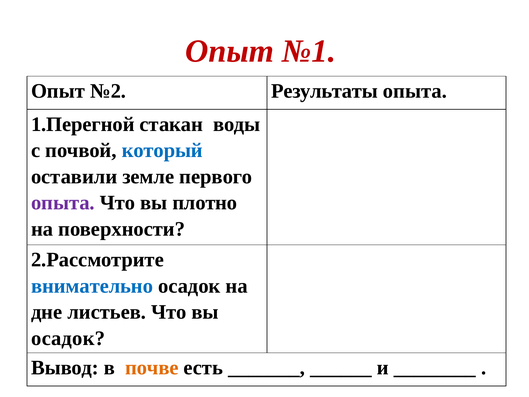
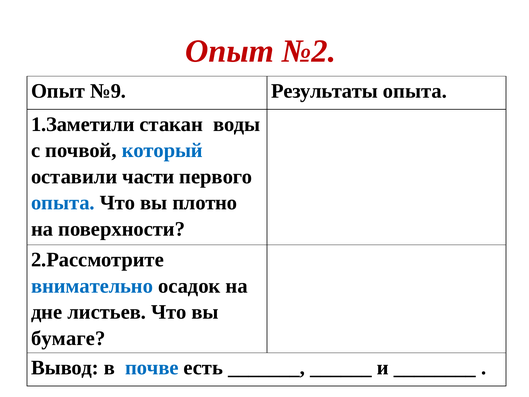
№1: №1 -> №2
№2: №2 -> №9
1.Перегной: 1.Перегной -> 1.Заметили
земле: земле -> части
опыта at (63, 203) colour: purple -> blue
осадок at (68, 338): осадок -> бумаге
почве colour: orange -> blue
